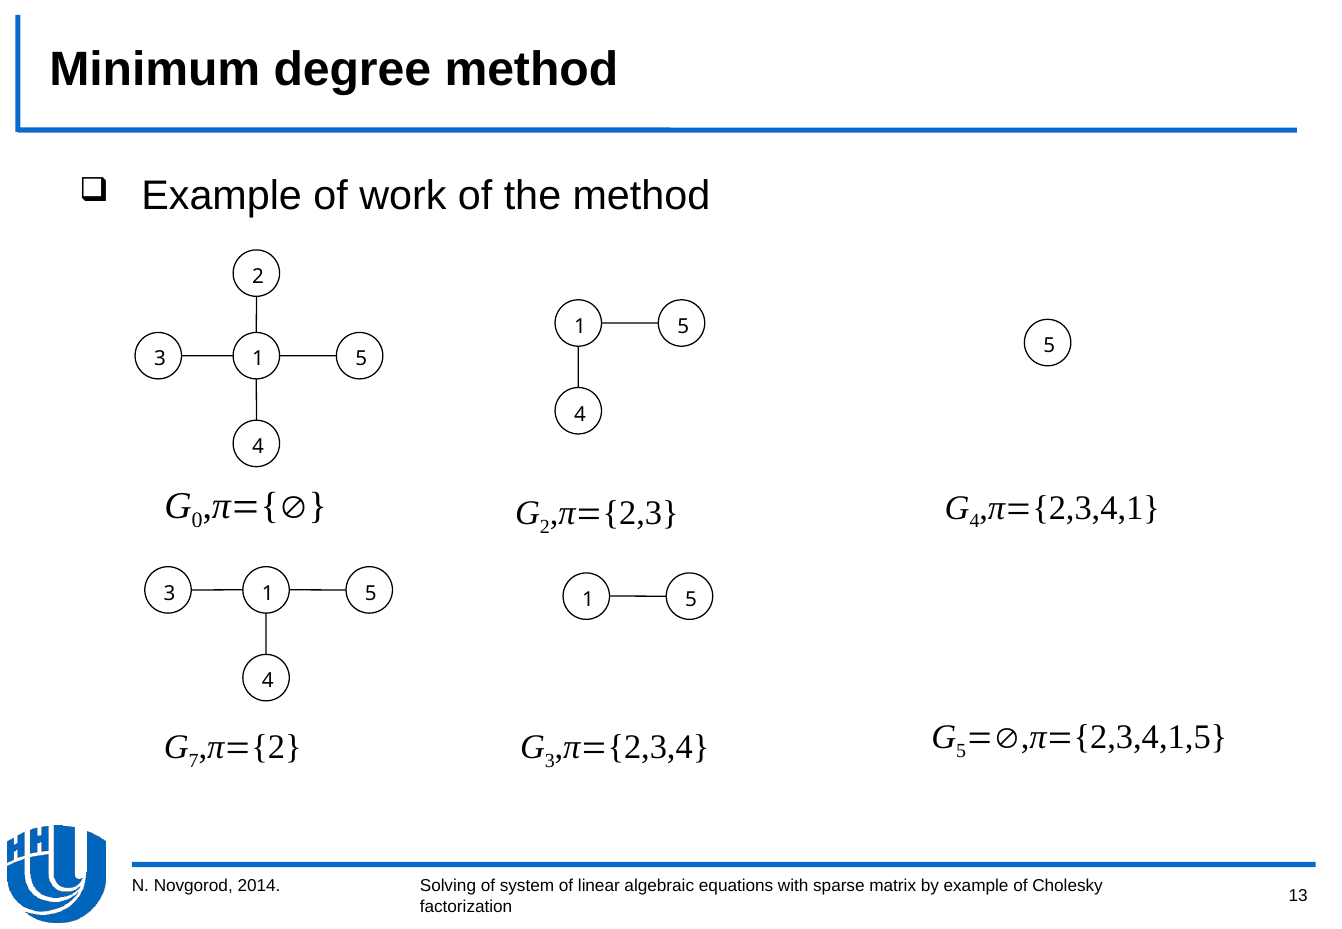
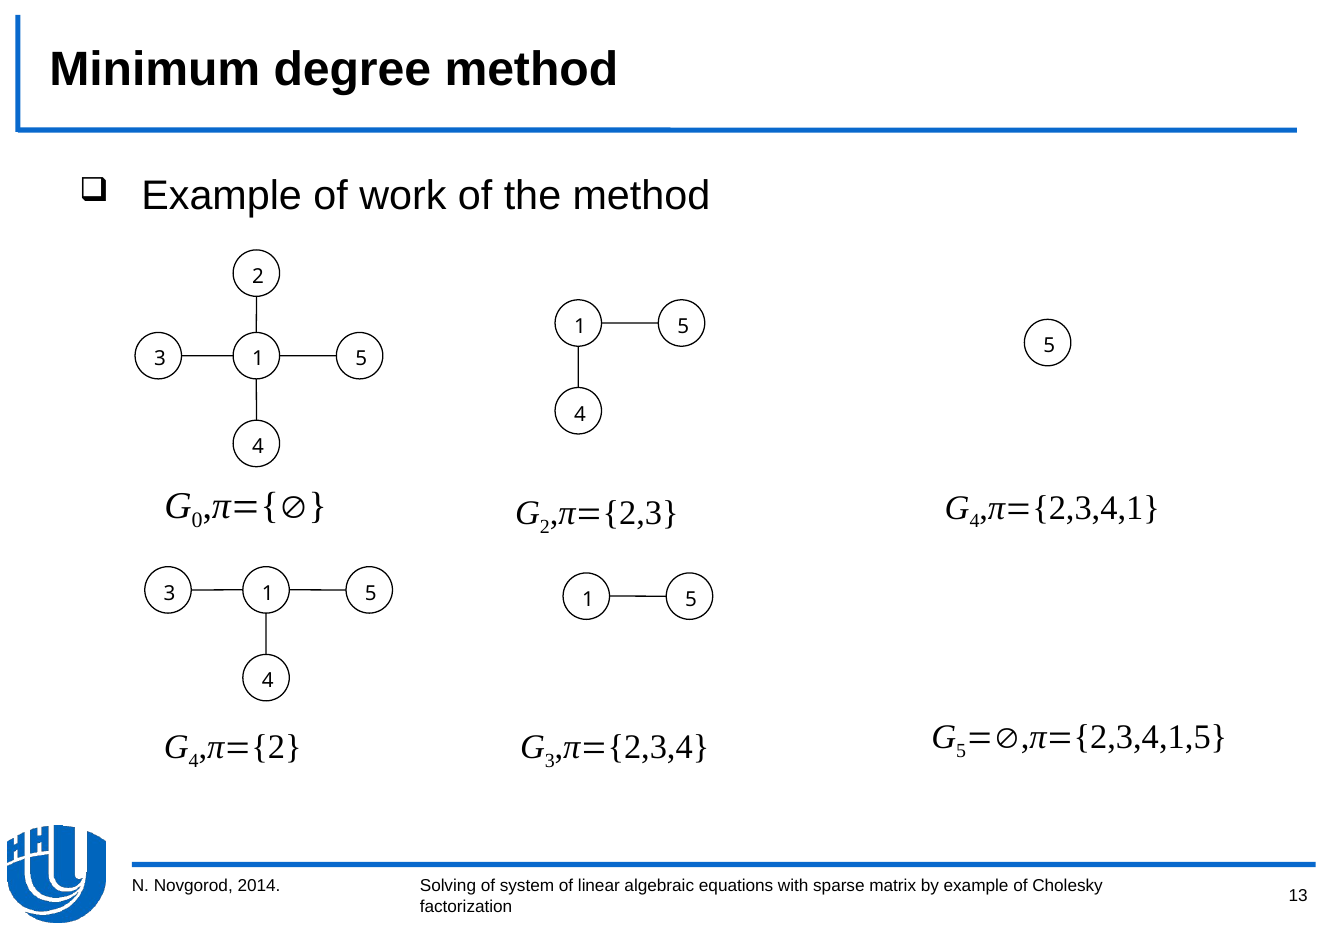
7 at (194, 761): 7 -> 4
